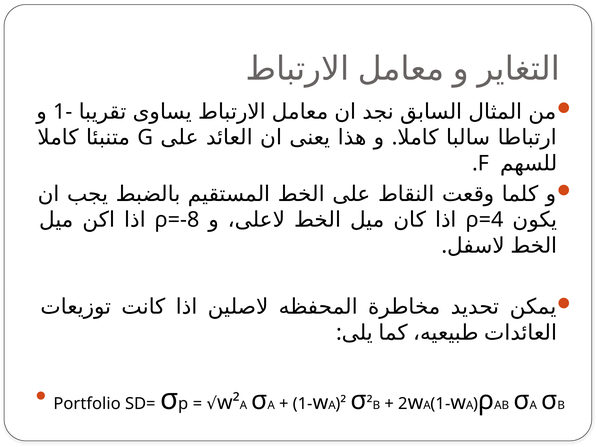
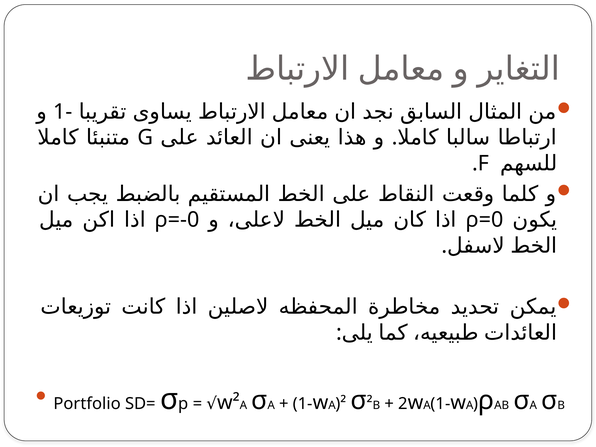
ρ=-8: ρ=-8 -> ρ=-0
ρ=4: ρ=4 -> ρ=0
